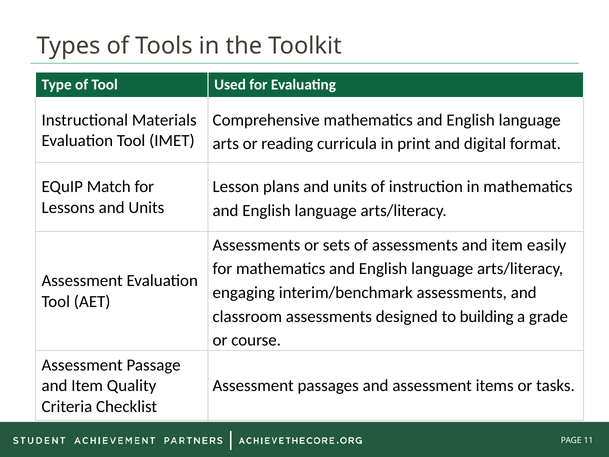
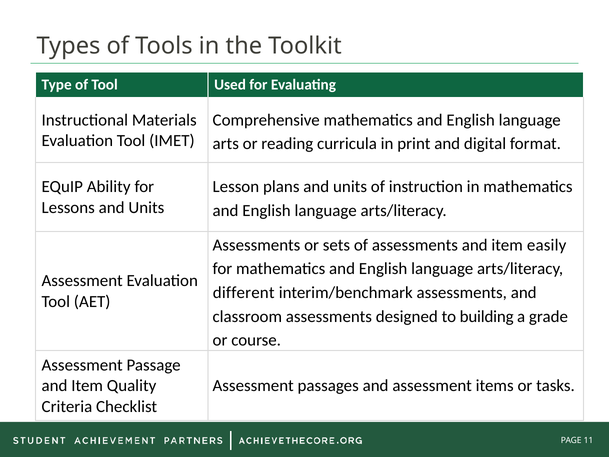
Match: Match -> Ability
engaging: engaging -> different
